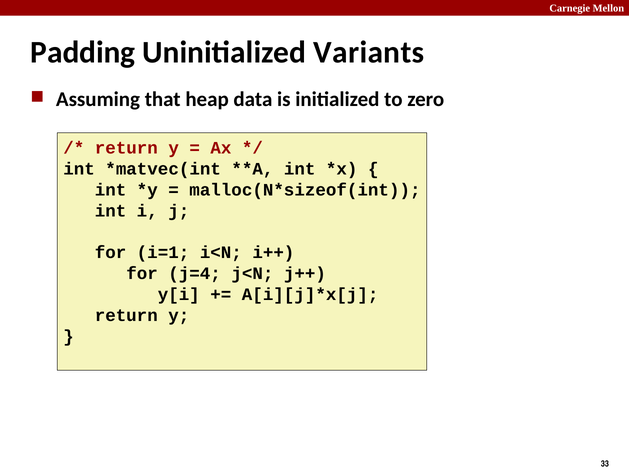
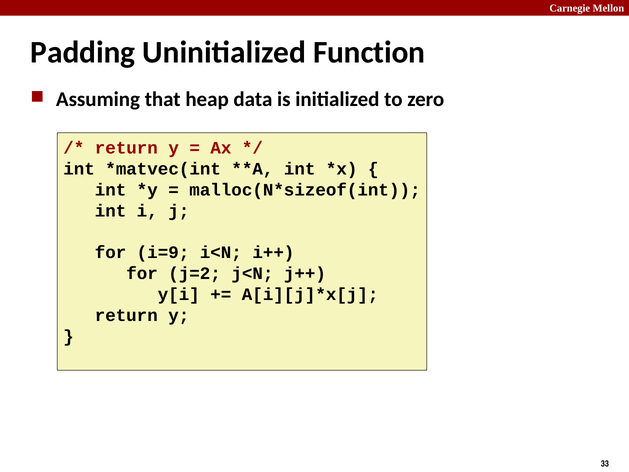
Variants: Variants -> Function
i=1: i=1 -> i=9
j=4: j=4 -> j=2
